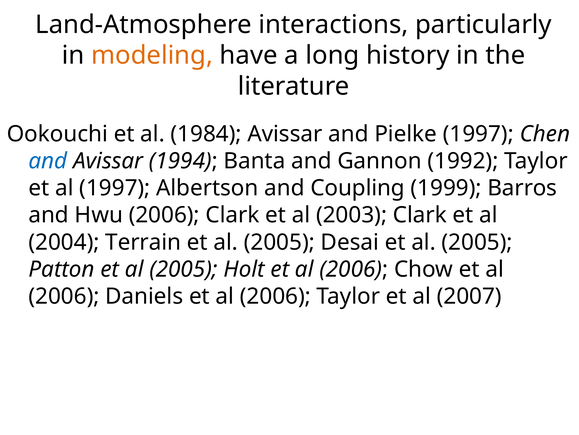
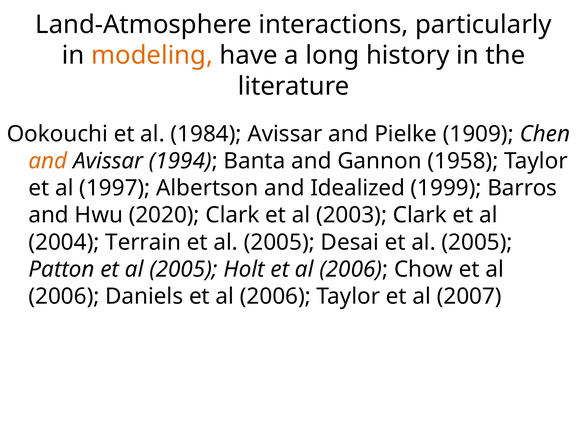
Pielke 1997: 1997 -> 1909
and at (48, 161) colour: blue -> orange
1992: 1992 -> 1958
Coupling: Coupling -> Idealized
Hwu 2006: 2006 -> 2020
